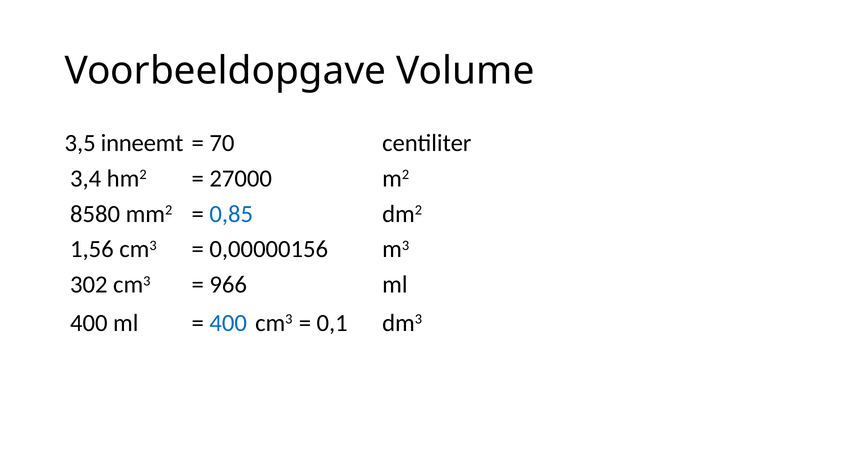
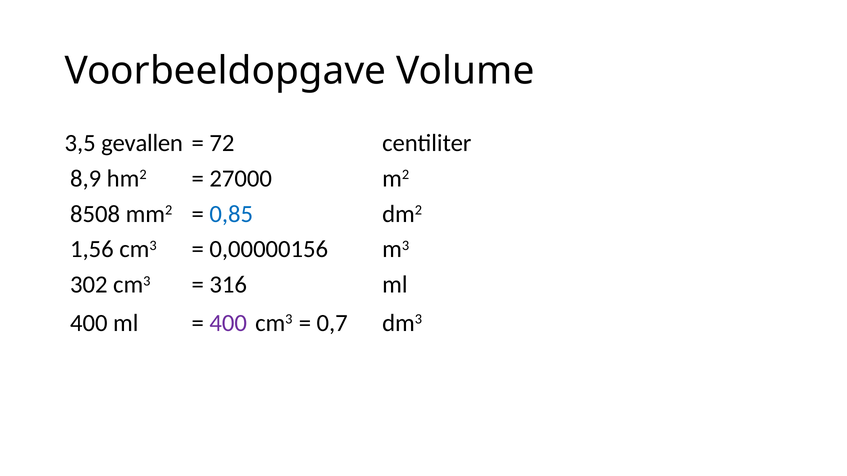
inneemt: inneemt -> gevallen
70: 70 -> 72
3,4: 3,4 -> 8,9
8580: 8580 -> 8508
966: 966 -> 316
400 at (228, 323) colour: blue -> purple
0,1: 0,1 -> 0,7
